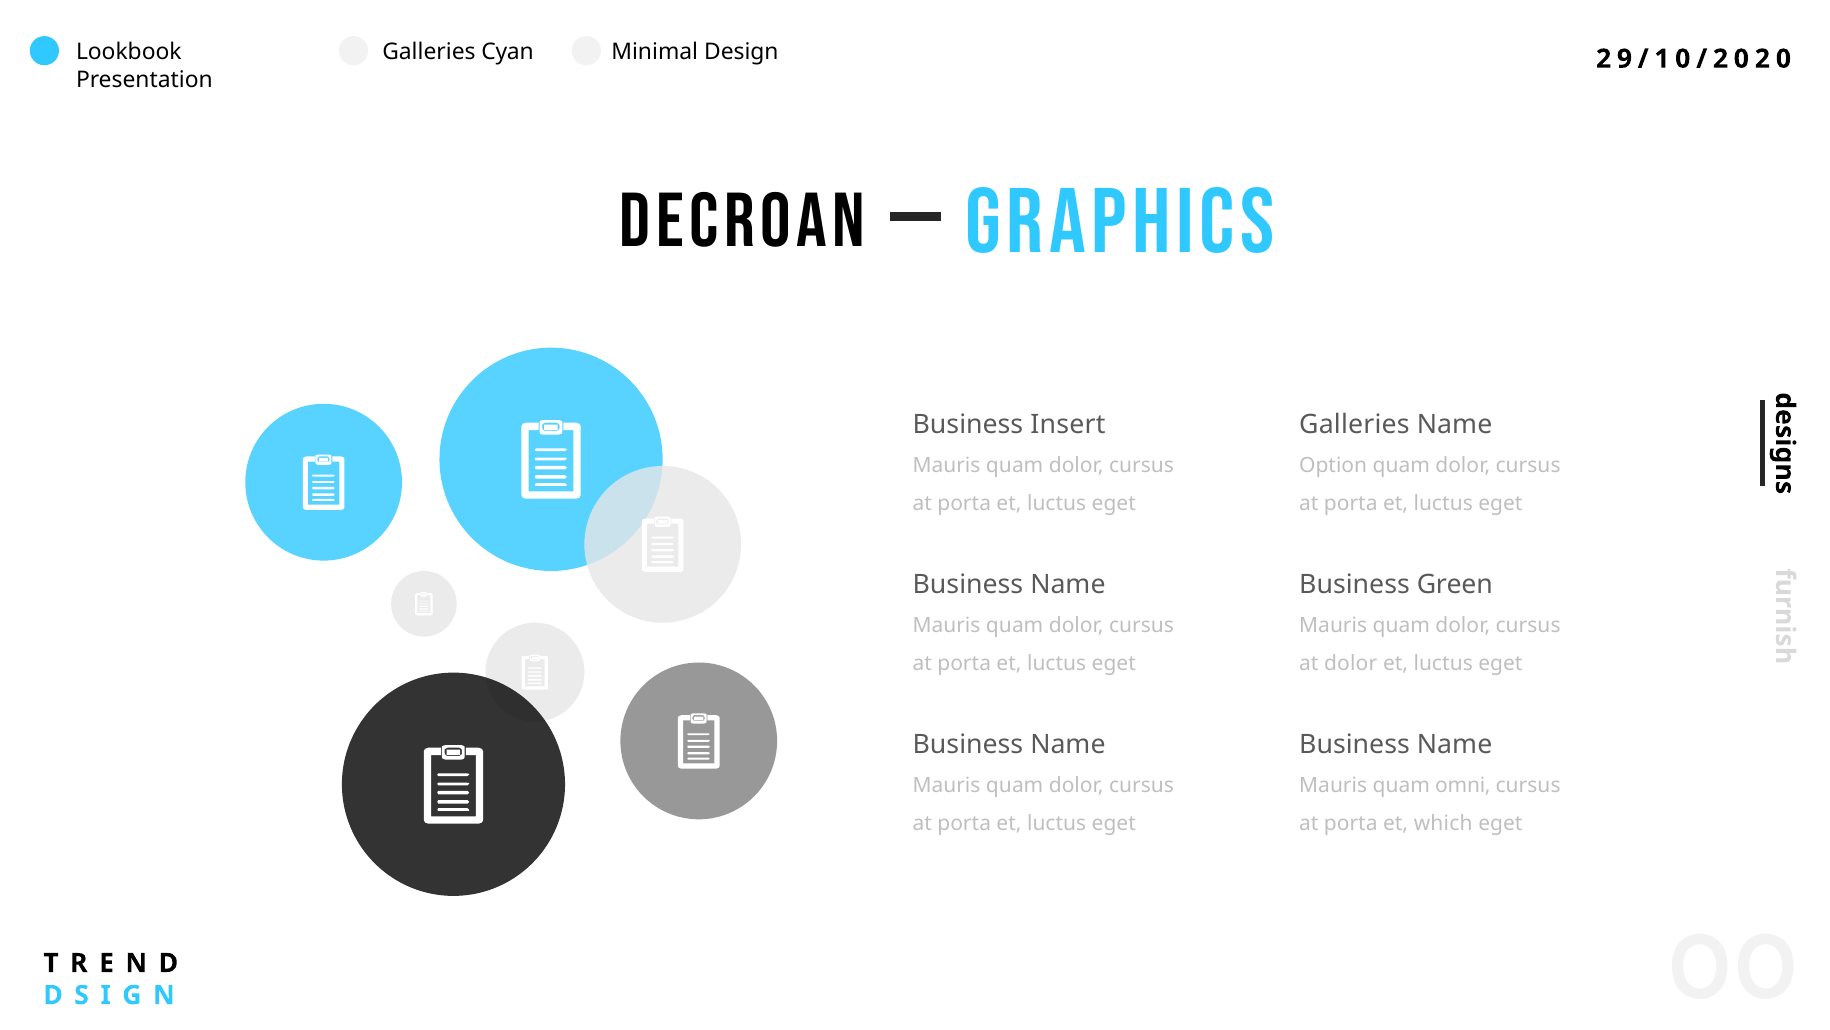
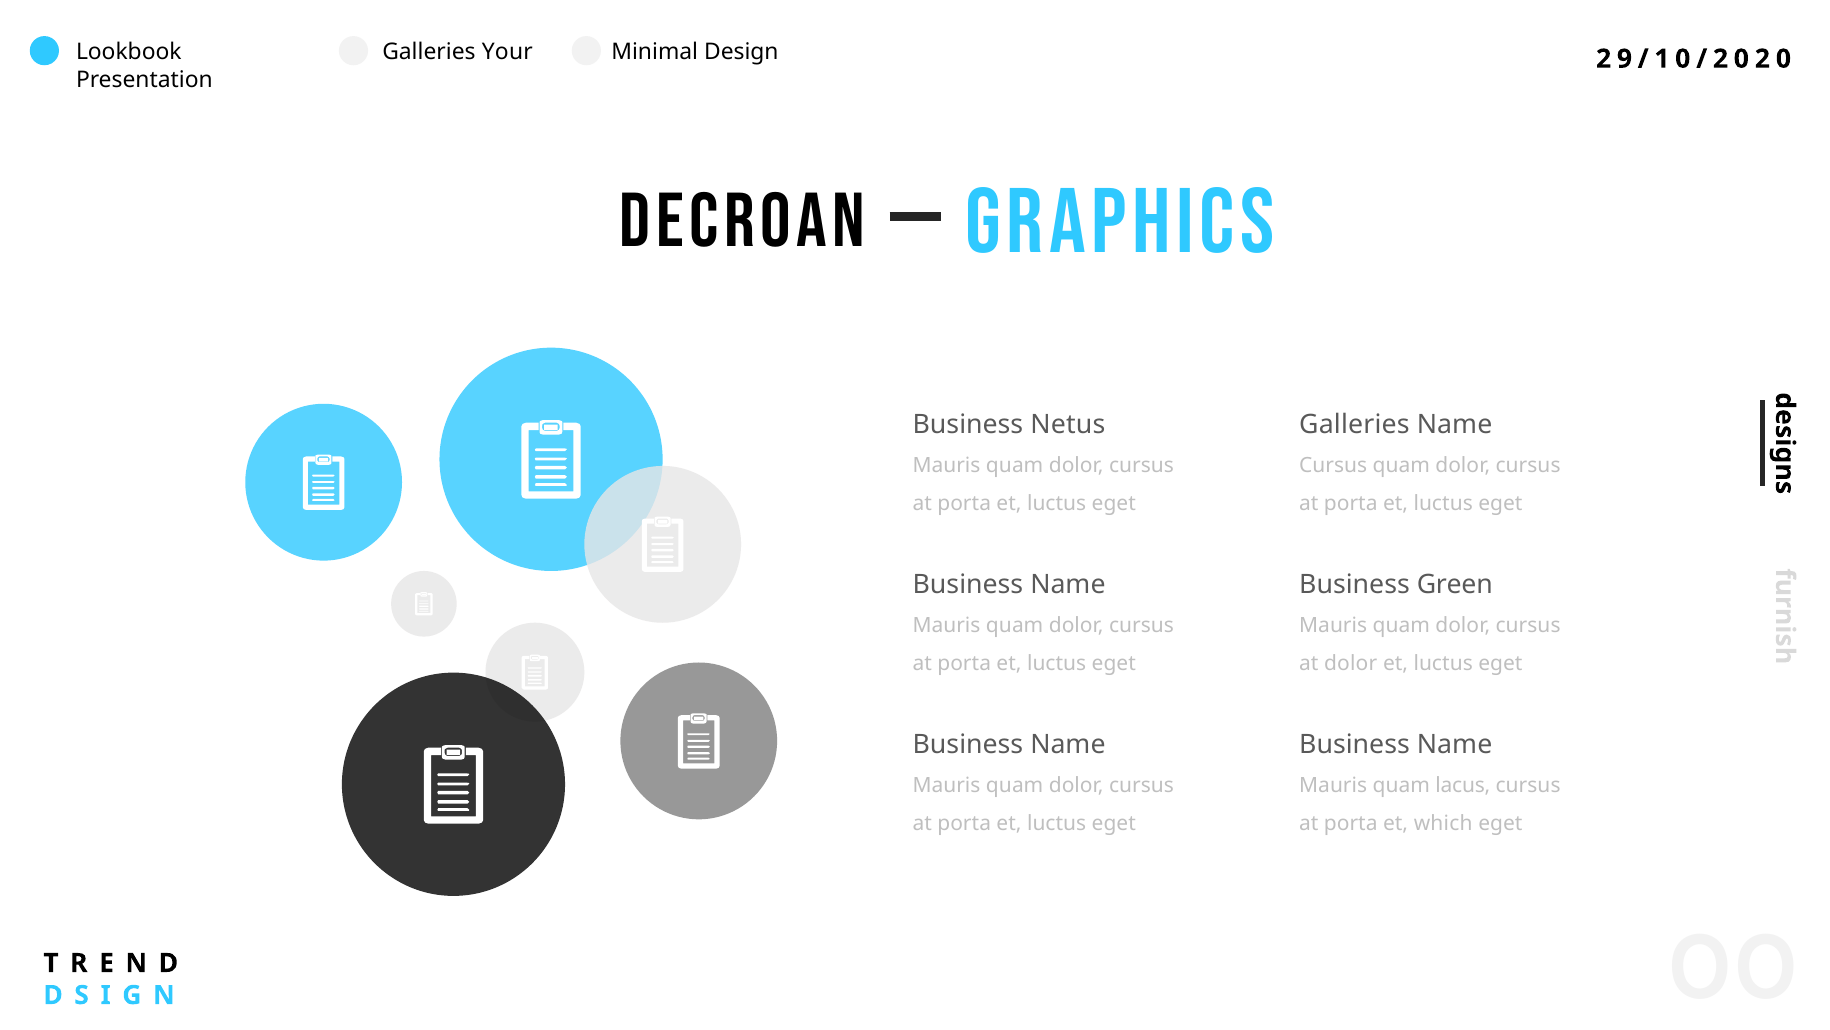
Cyan: Cyan -> Your
Insert: Insert -> Netus
Option at (1333, 465): Option -> Cursus
omni: omni -> lacus
